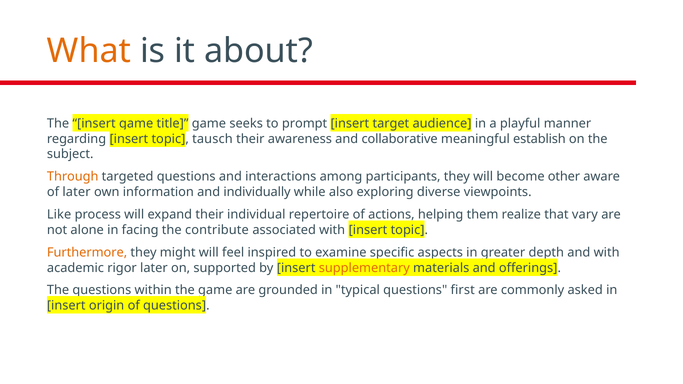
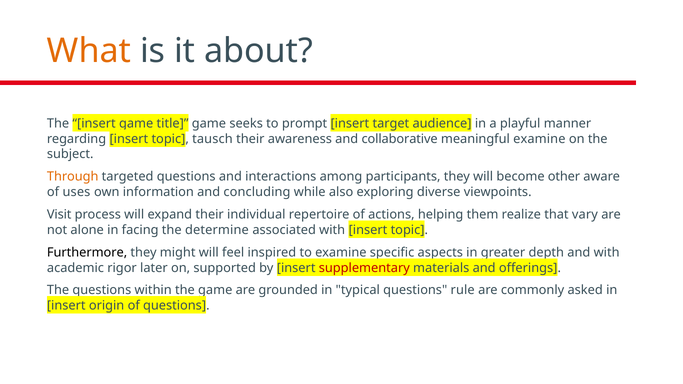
meaningful establish: establish -> examine
of later: later -> uses
individually: individually -> concluding
Like: Like -> Visit
contribute: contribute -> determine
Furthermore colour: orange -> black
supplementary colour: orange -> red
first: first -> rule
